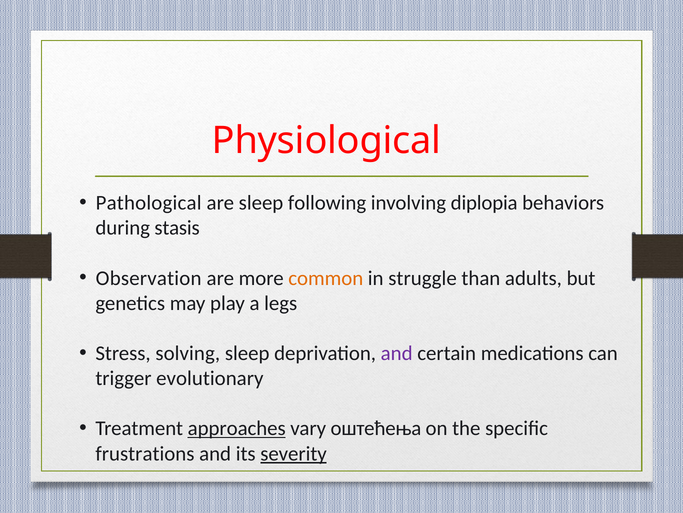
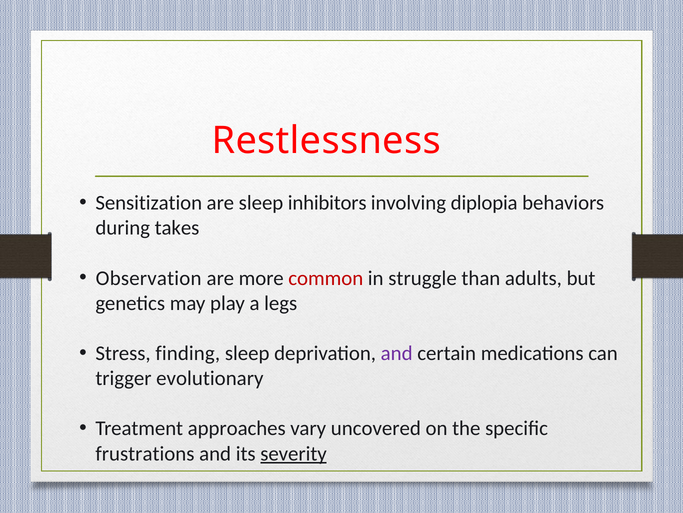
Physiological: Physiological -> Restlessness
Pathological: Pathological -> Sensitization
following: following -> inhibitors
stasis: stasis -> takes
common colour: orange -> red
solving: solving -> finding
approaches underline: present -> none
оштећења: оштећења -> uncovered
